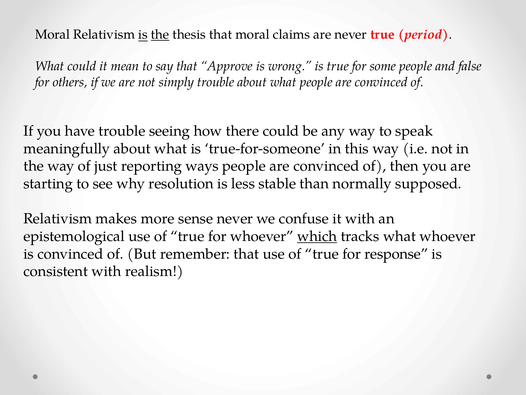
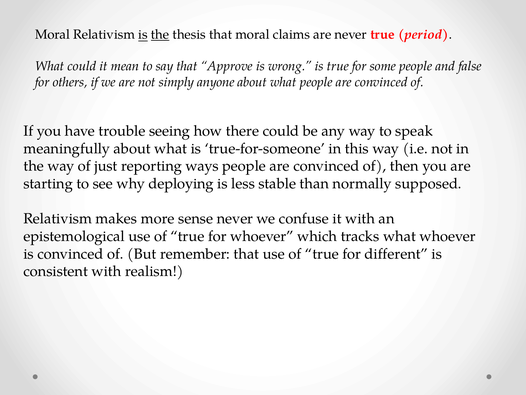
simply trouble: trouble -> anyone
resolution: resolution -> deploying
which underline: present -> none
response: response -> different
